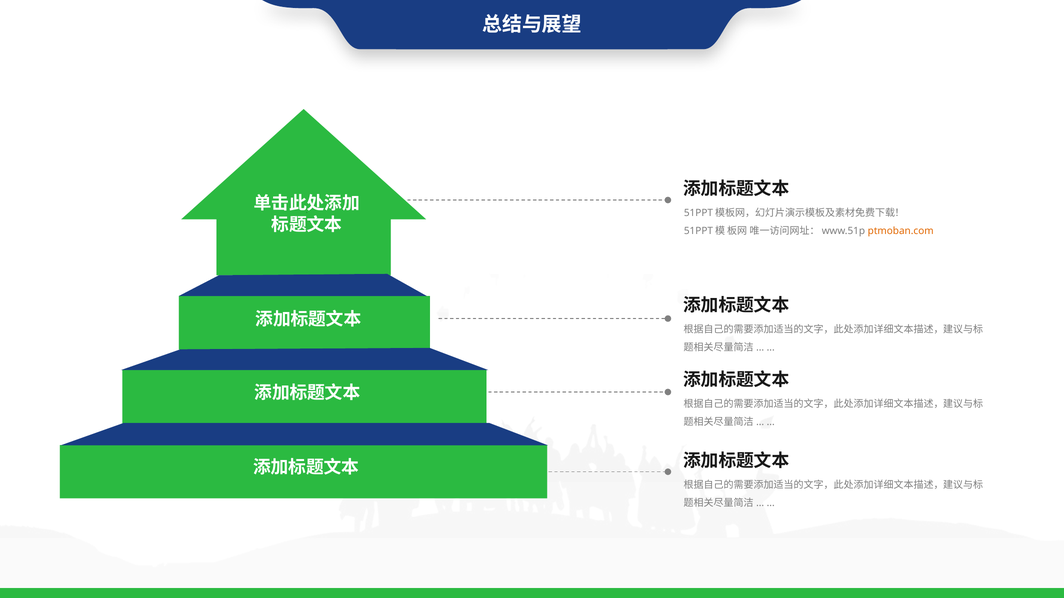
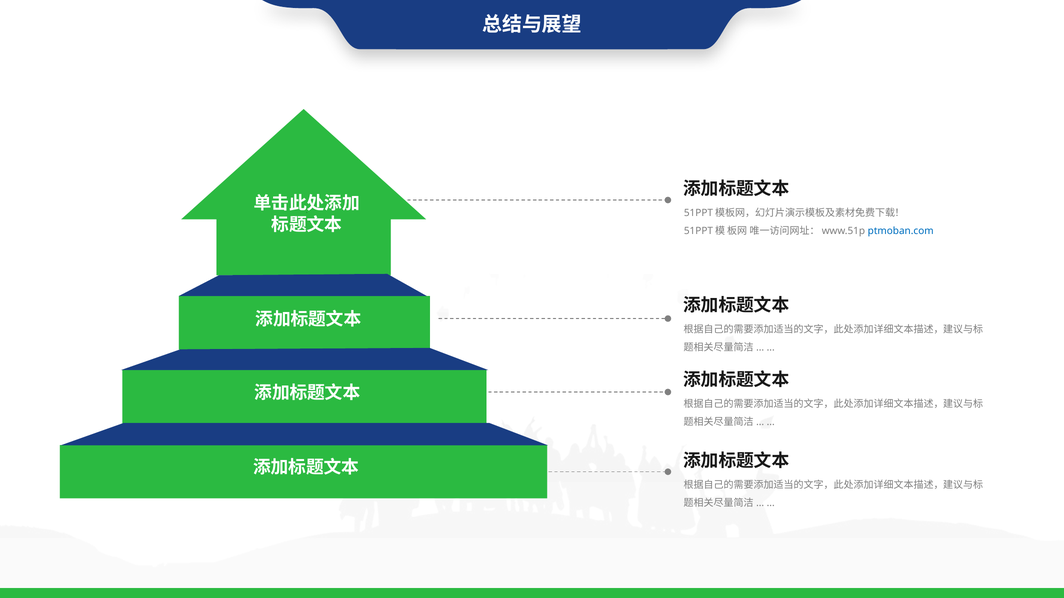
ptmoban.com colour: orange -> blue
